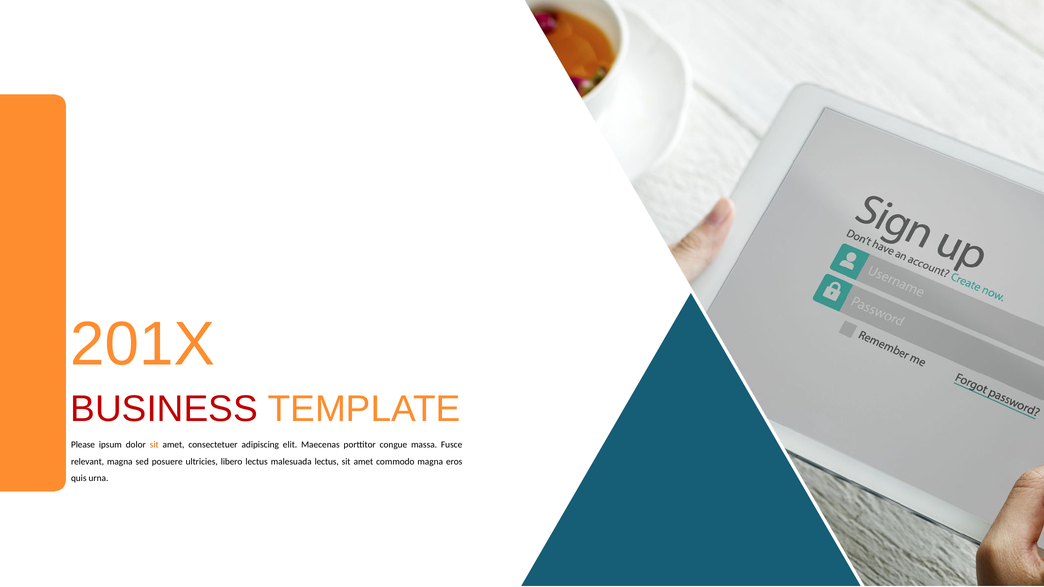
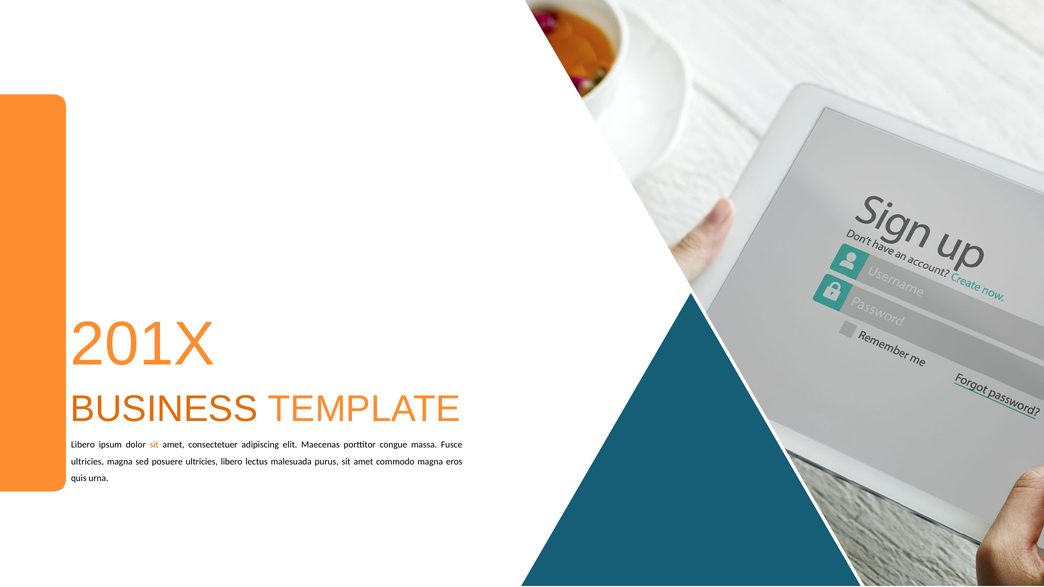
BUSINESS colour: red -> orange
Please at (83, 445): Please -> Libero
relevant at (88, 462): relevant -> ultricies
malesuada lectus: lectus -> purus
